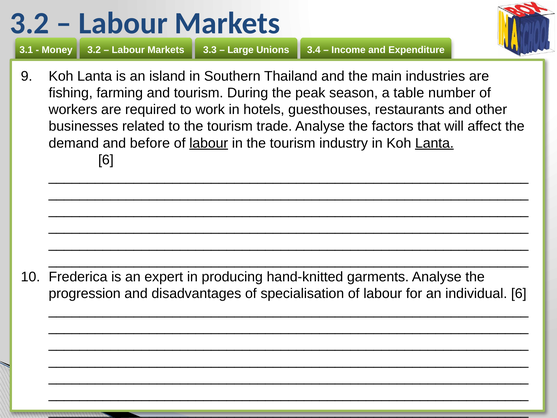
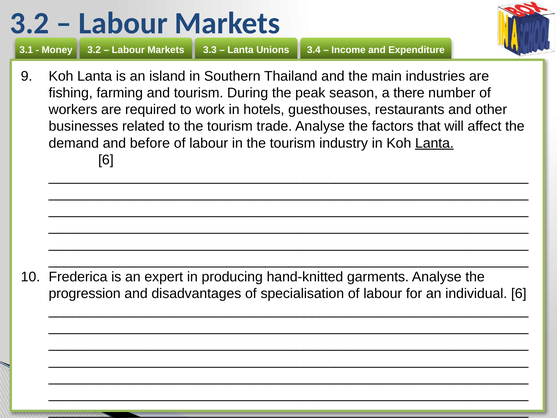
Large at (241, 50): Large -> Lanta
table: table -> there
labour at (209, 143) underline: present -> none
